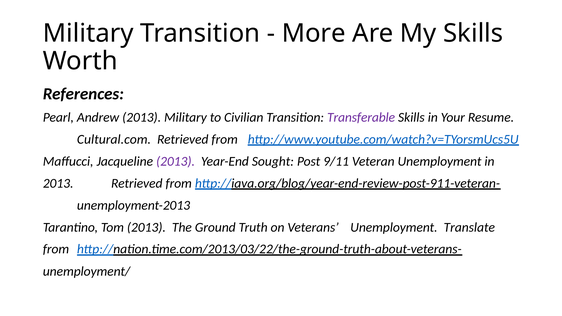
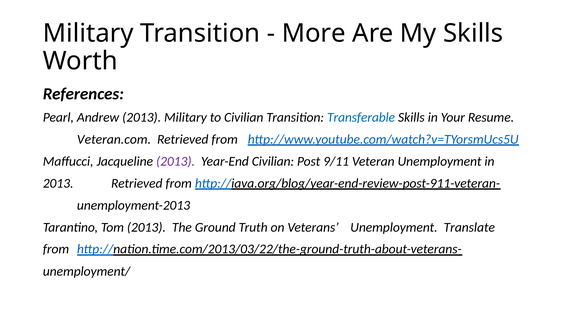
Transferable colour: purple -> blue
Cultural.com: Cultural.com -> Veteran.com
Year-End Sought: Sought -> Civilian
